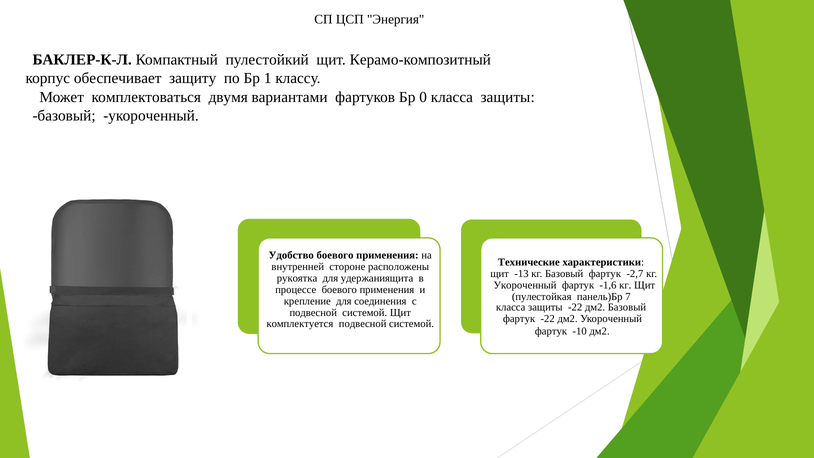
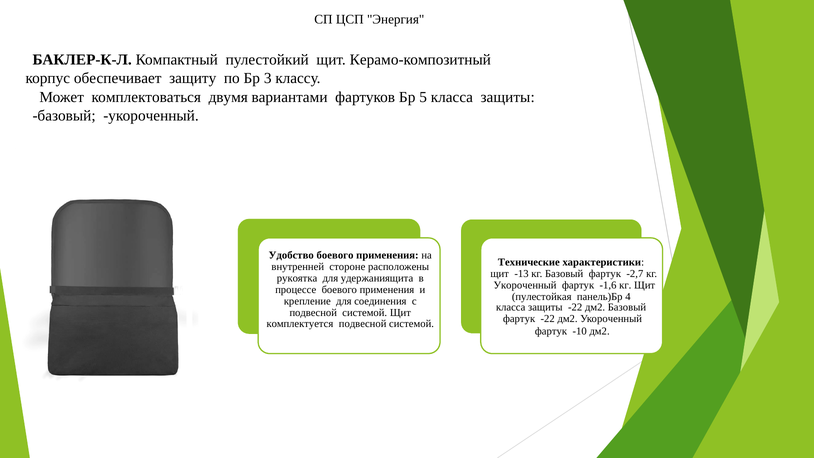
1: 1 -> 3
0: 0 -> 5
7: 7 -> 4
